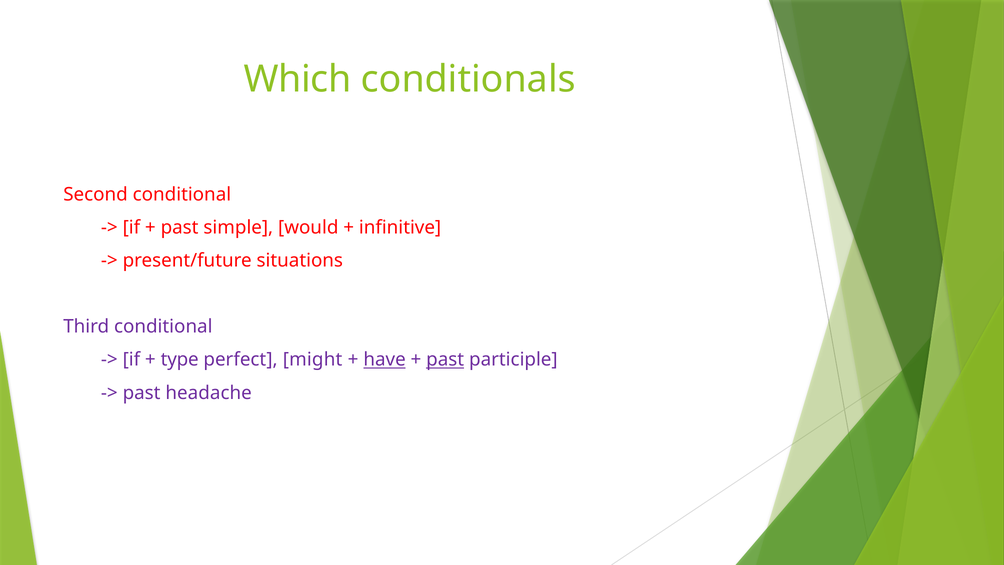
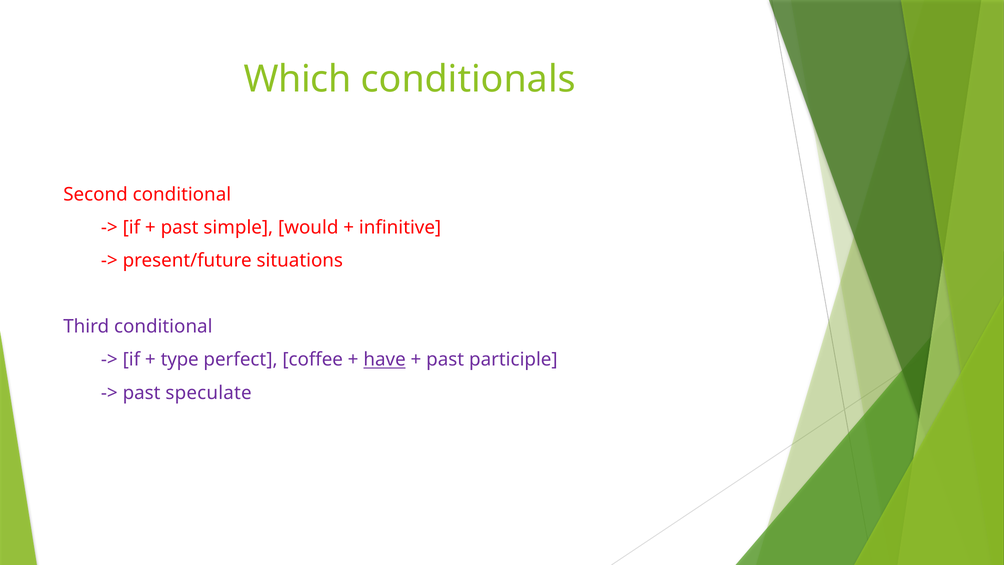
might: might -> coffee
past at (445, 360) underline: present -> none
headache: headache -> speculate
